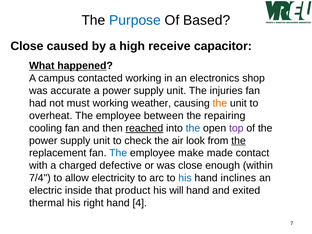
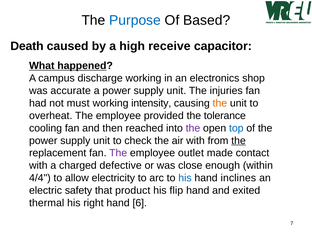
Close at (27, 46): Close -> Death
contacted: contacted -> discharge
weather: weather -> intensity
between: between -> provided
repairing: repairing -> tolerance
reached underline: present -> none
the at (193, 128) colour: blue -> purple
top colour: purple -> blue
air look: look -> with
The at (118, 153) colour: blue -> purple
make: make -> outlet
7/4: 7/4 -> 4/4
inside: inside -> safety
will: will -> flip
4: 4 -> 6
